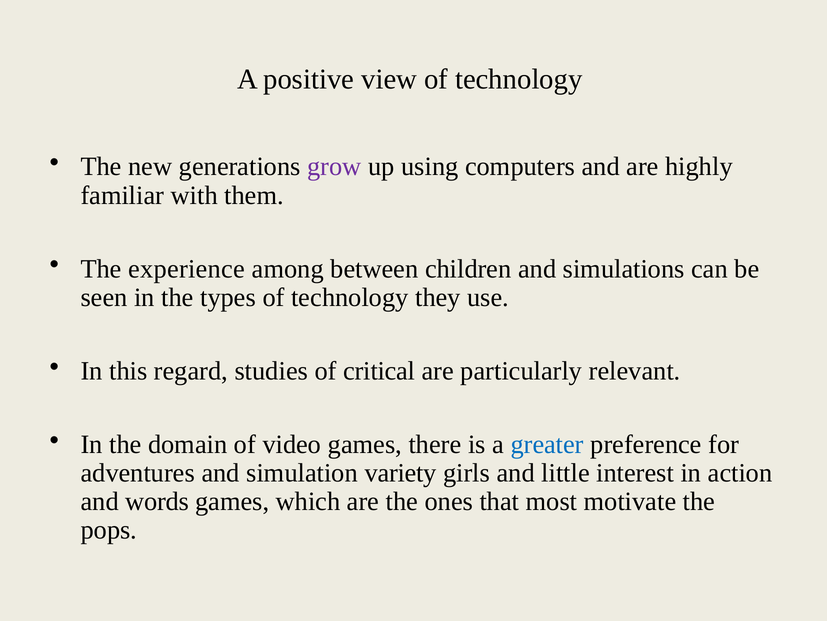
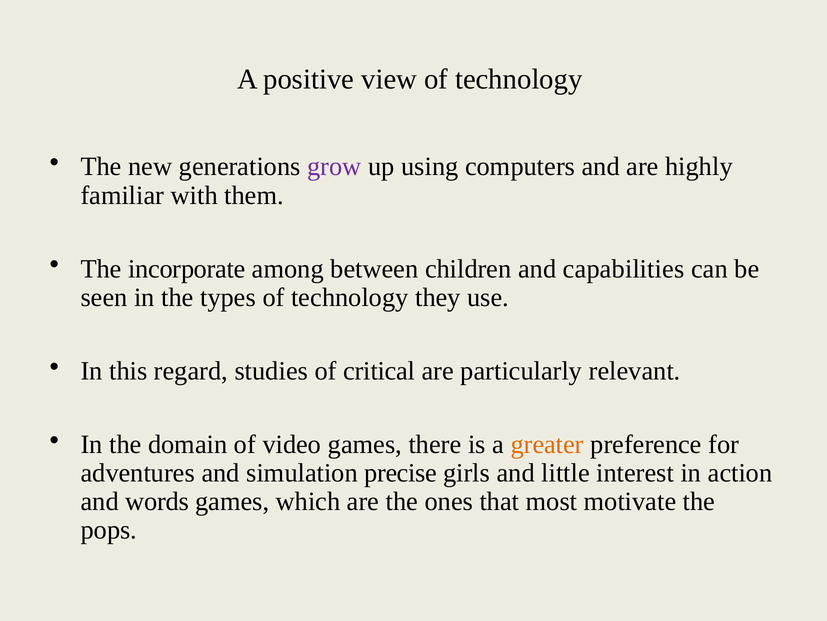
experience: experience -> incorporate
simulations: simulations -> capabilities
greater colour: blue -> orange
variety: variety -> precise
